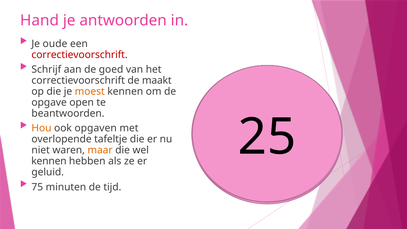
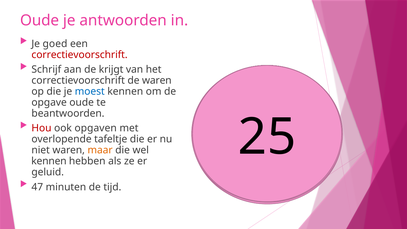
Hand at (39, 20): Hand -> Oude
oude: oude -> goed
goed: goed -> krijgt
de maakt: maakt -> waren
moest colour: orange -> blue
opgave open: open -> oude
Hou colour: orange -> red
75: 75 -> 47
